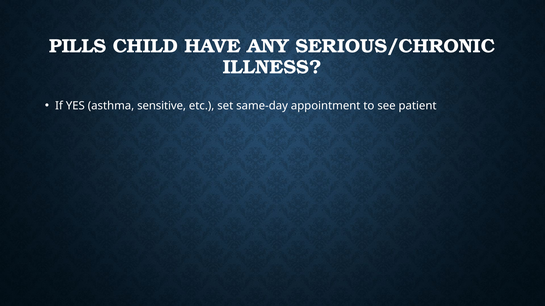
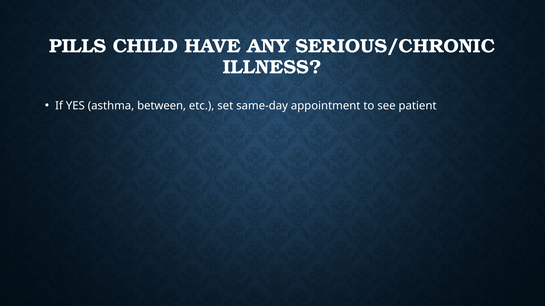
sensitive: sensitive -> between
